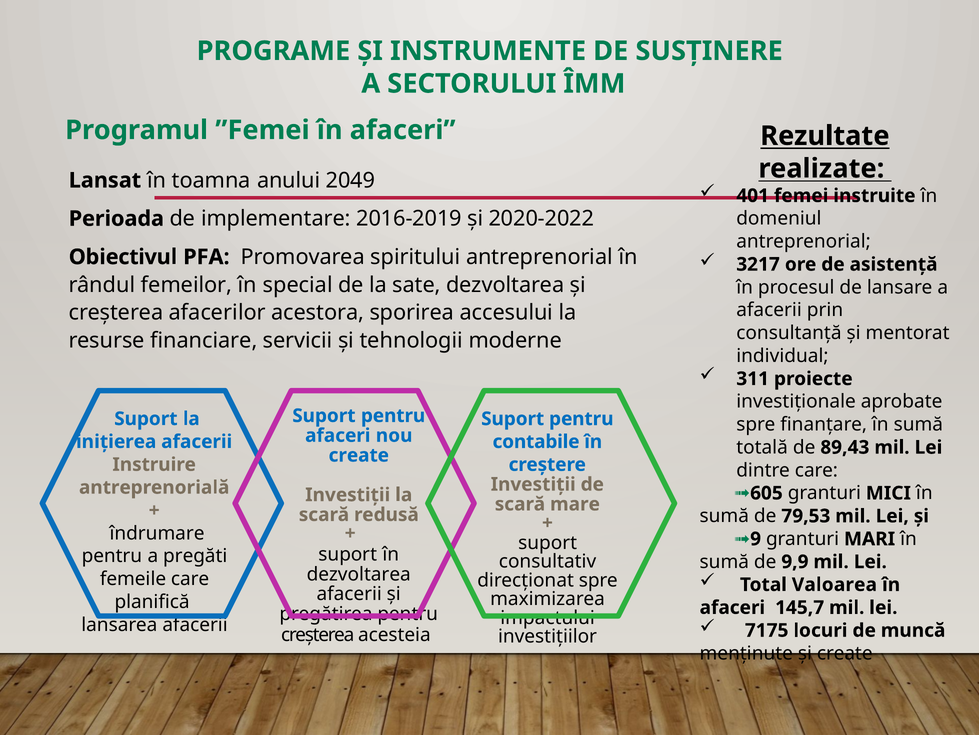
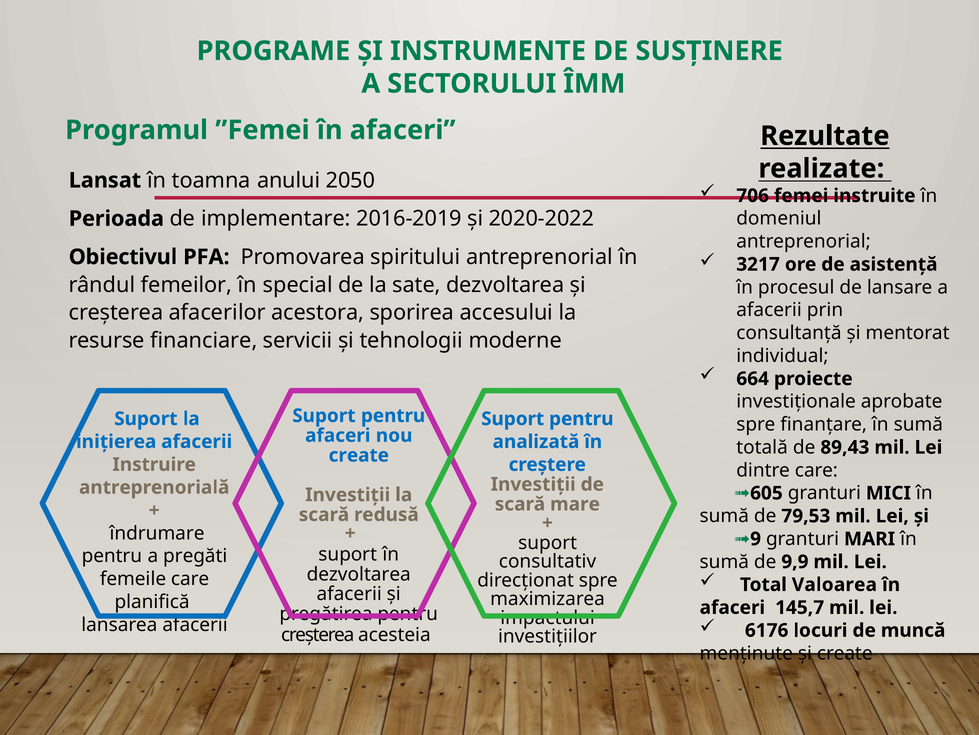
2049: 2049 -> 2050
401: 401 -> 706
311: 311 -> 664
contabile: contabile -> analizată
7175: 7175 -> 6176
